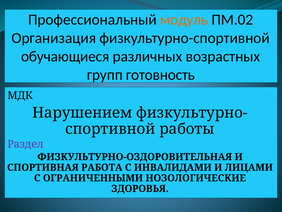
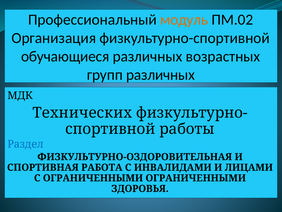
групп готовность: готовность -> различных
Нарушением: Нарушением -> Технических
Раздел colour: purple -> blue
ОГРАНИЧЕННЫМИ НОЗОЛОГИЧЕСКИЕ: НОЗОЛОГИЧЕСКИЕ -> ОГРАНИЧЕННЫМИ
